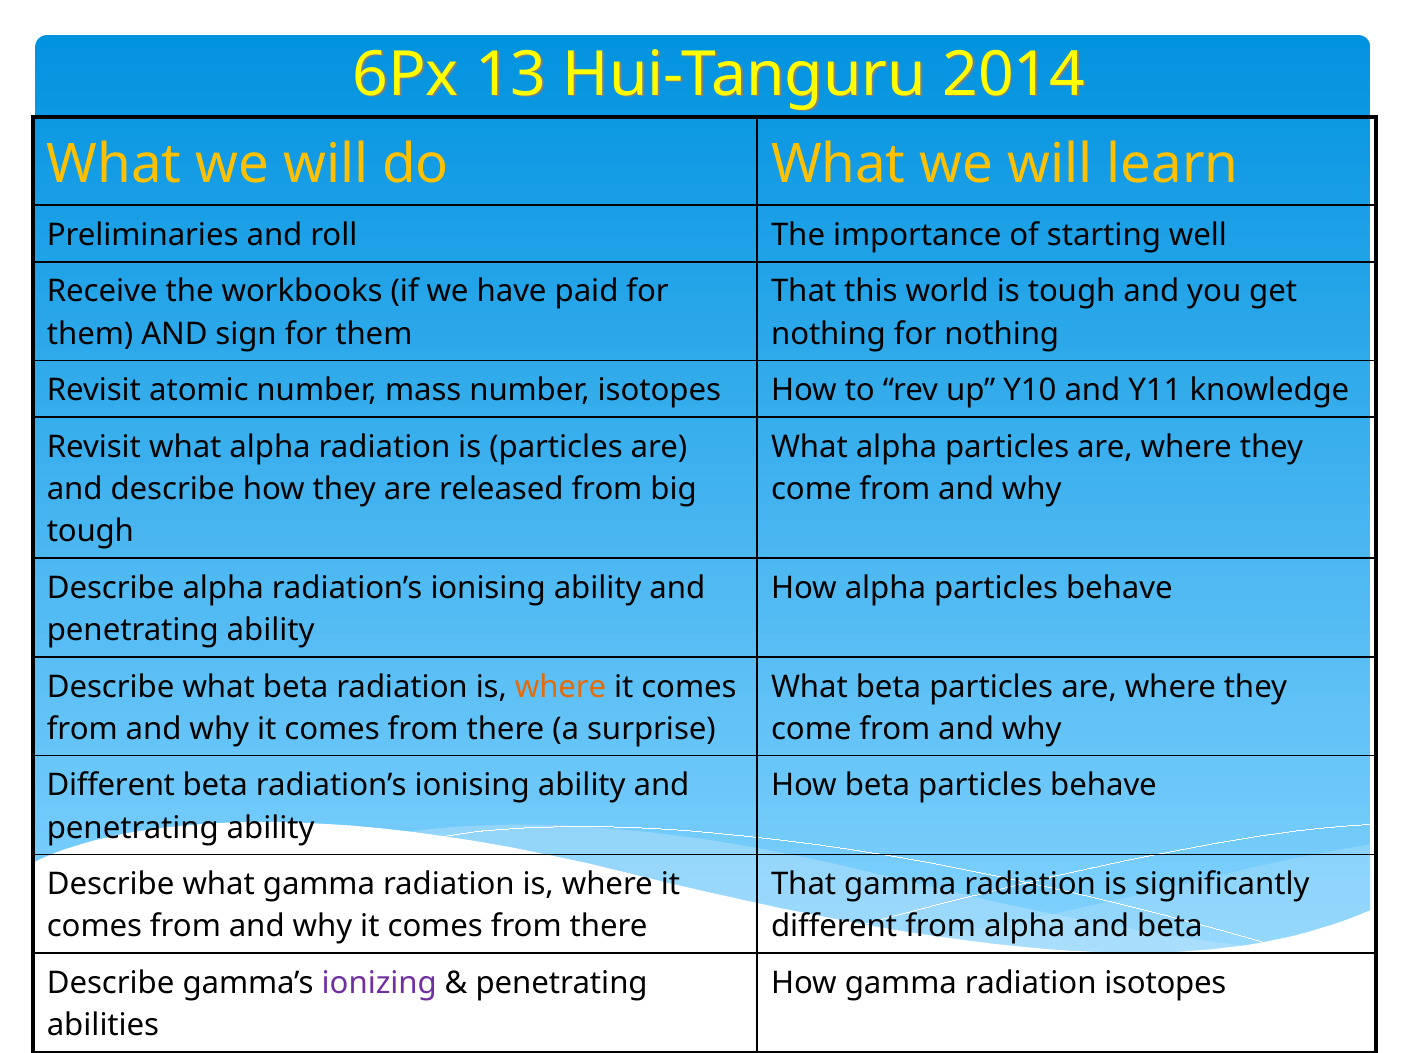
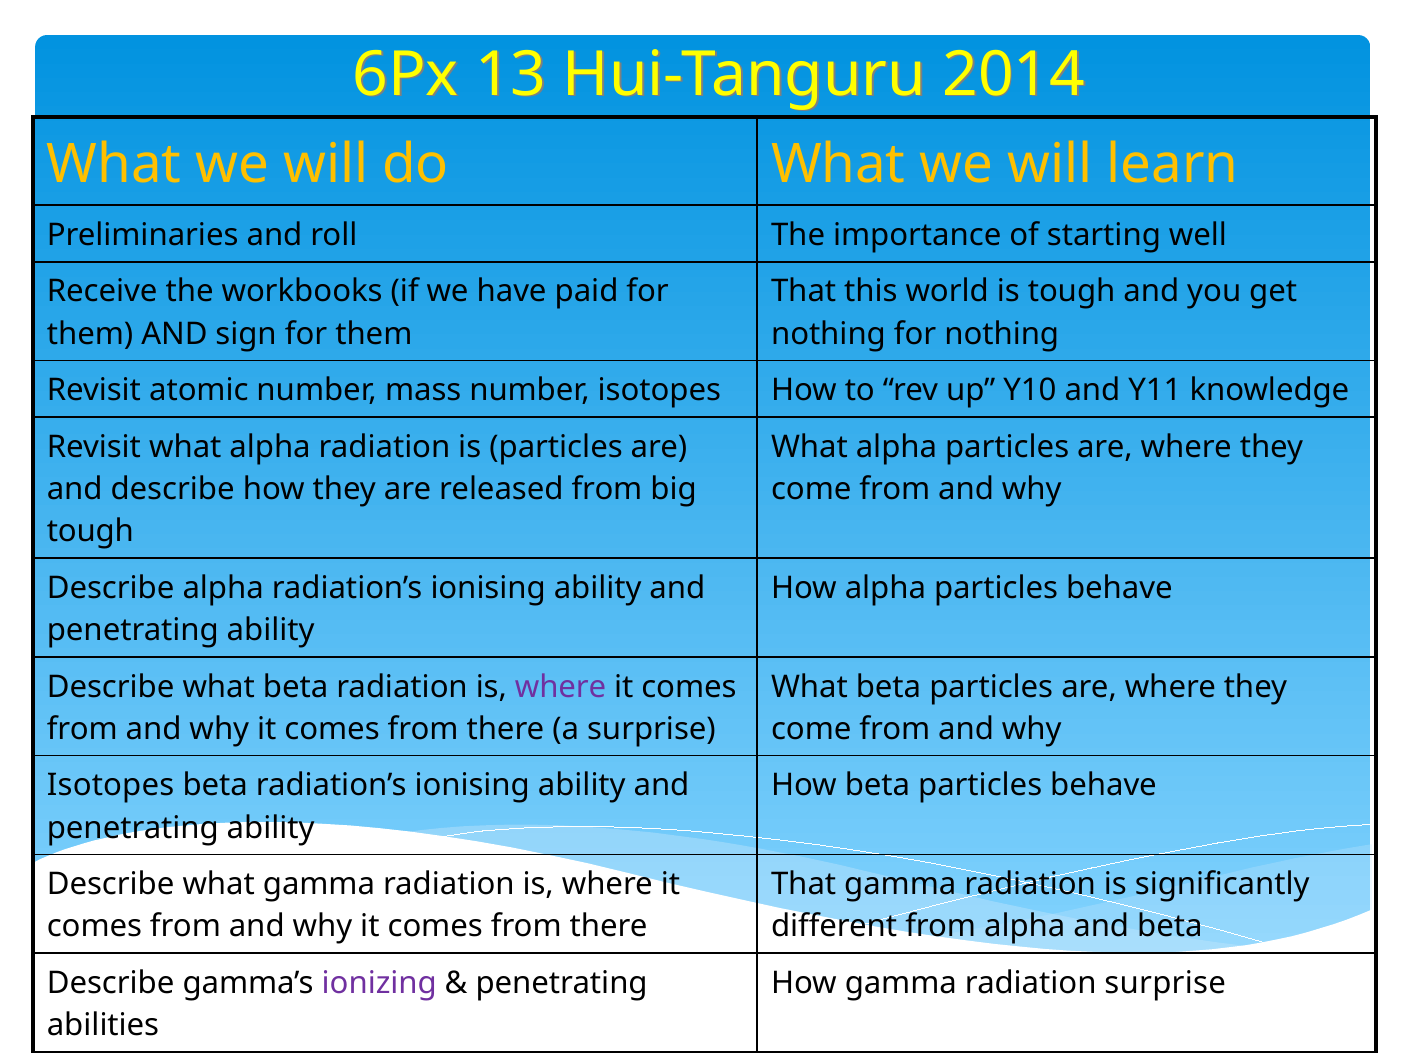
where at (561, 687) colour: orange -> purple
Different at (111, 786): Different -> Isotopes
radiation isotopes: isotopes -> surprise
